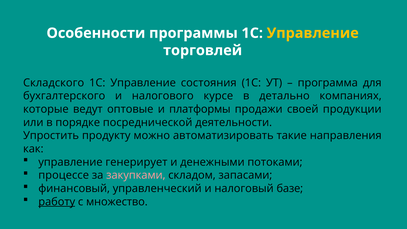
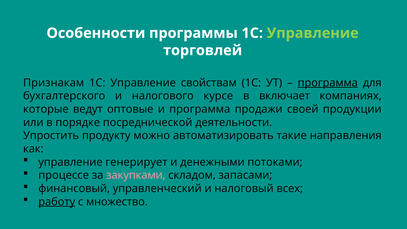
Управление at (313, 33) colour: yellow -> light green
Складского: Складского -> Признакам
состояния: состояния -> свойствам
программа at (328, 83) underline: none -> present
детально: детально -> включает
и платформы: платформы -> программа
базе: базе -> всех
